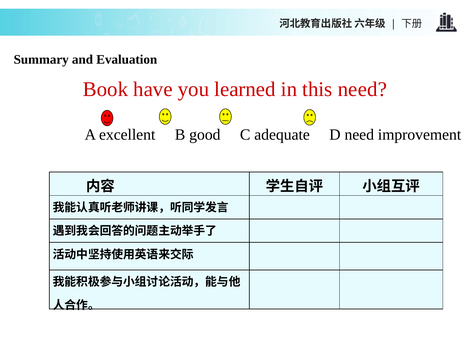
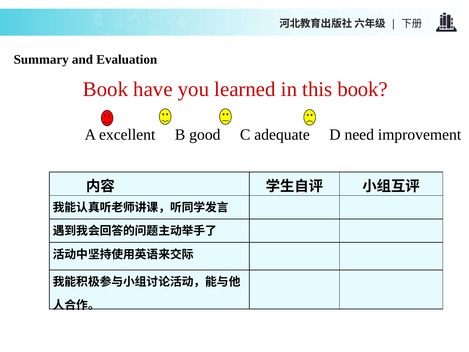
this need: need -> book
